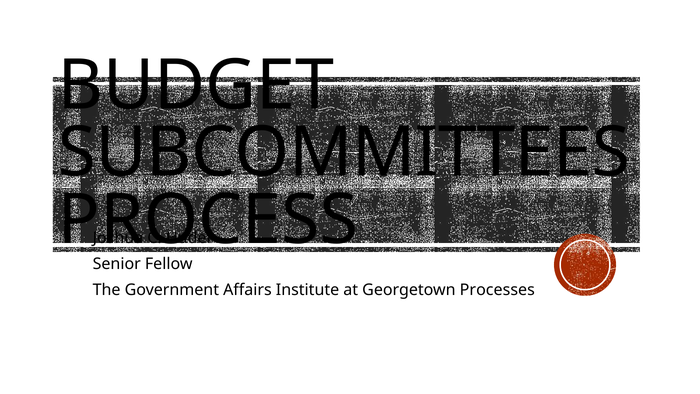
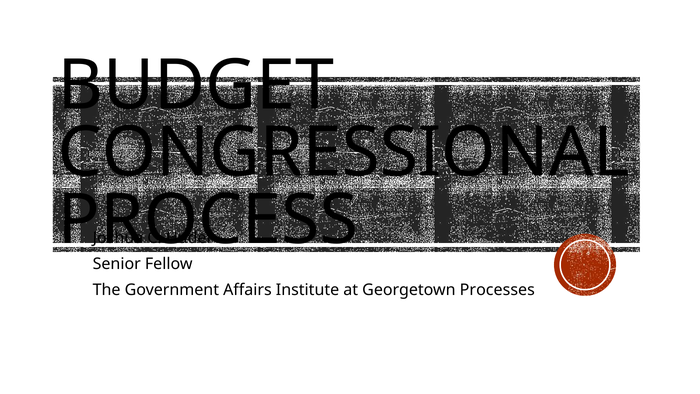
SUBCOMMITTEES: SUBCOMMITTEES -> CONGRESSIONAL
